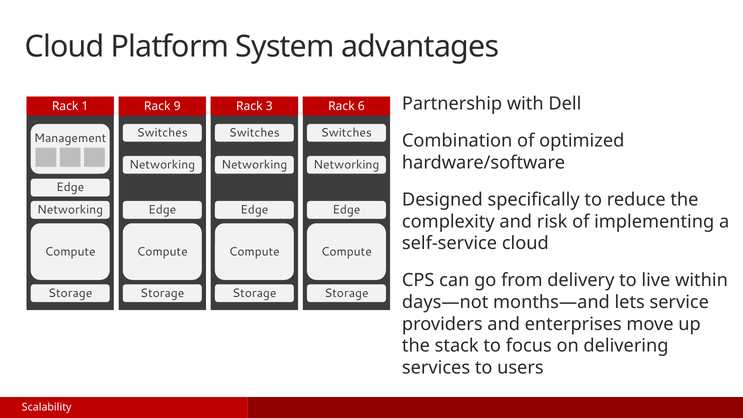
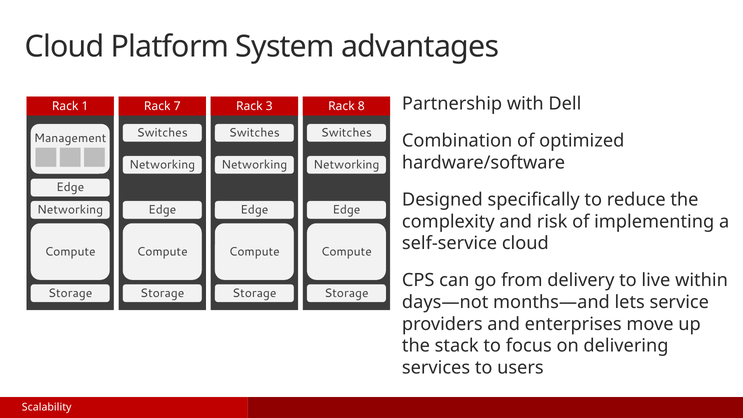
9: 9 -> 7
6: 6 -> 8
